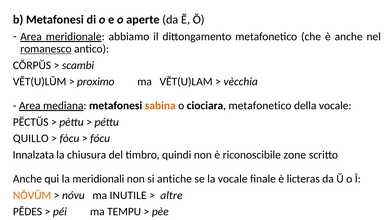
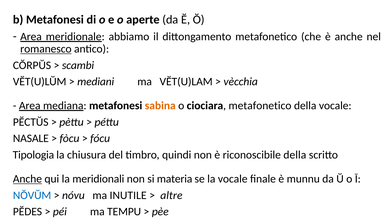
proximo: proximo -> mediani
QUILLO: QUILLO -> NASALE
Innalzata: Innalzata -> Tipologia
riconoscibile zone: zone -> della
Anche at (27, 179) underline: none -> present
antiche: antiche -> materia
licteras: licteras -> munnu
NŎVŬM colour: orange -> blue
